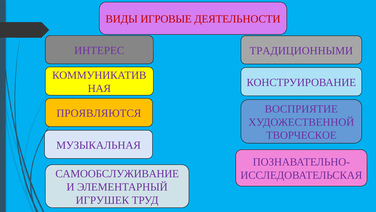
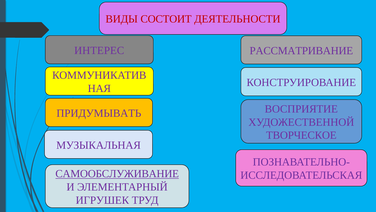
ИГРОВЫЕ: ИГРОВЫЕ -> СОСТОИТ
ТРАДИЦИОННЫМИ: ТРАДИЦИОННЫМИ -> РАССМАТРИВАНИЕ
ПРОЯВЛЯЮТСЯ: ПРОЯВЛЯЮТСЯ -> ПРИДУМЫВАТЬ
САМООБСЛУЖИВАНИЕ underline: none -> present
